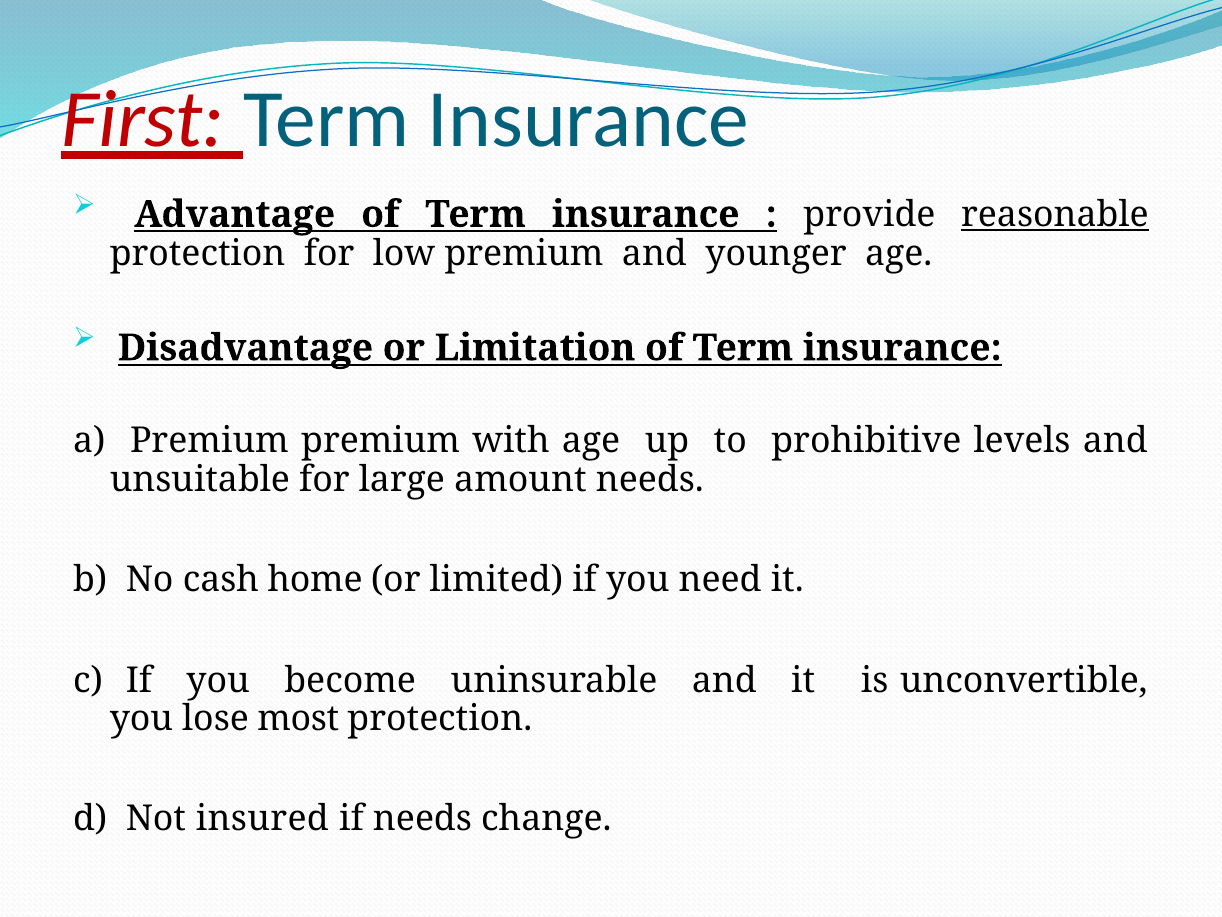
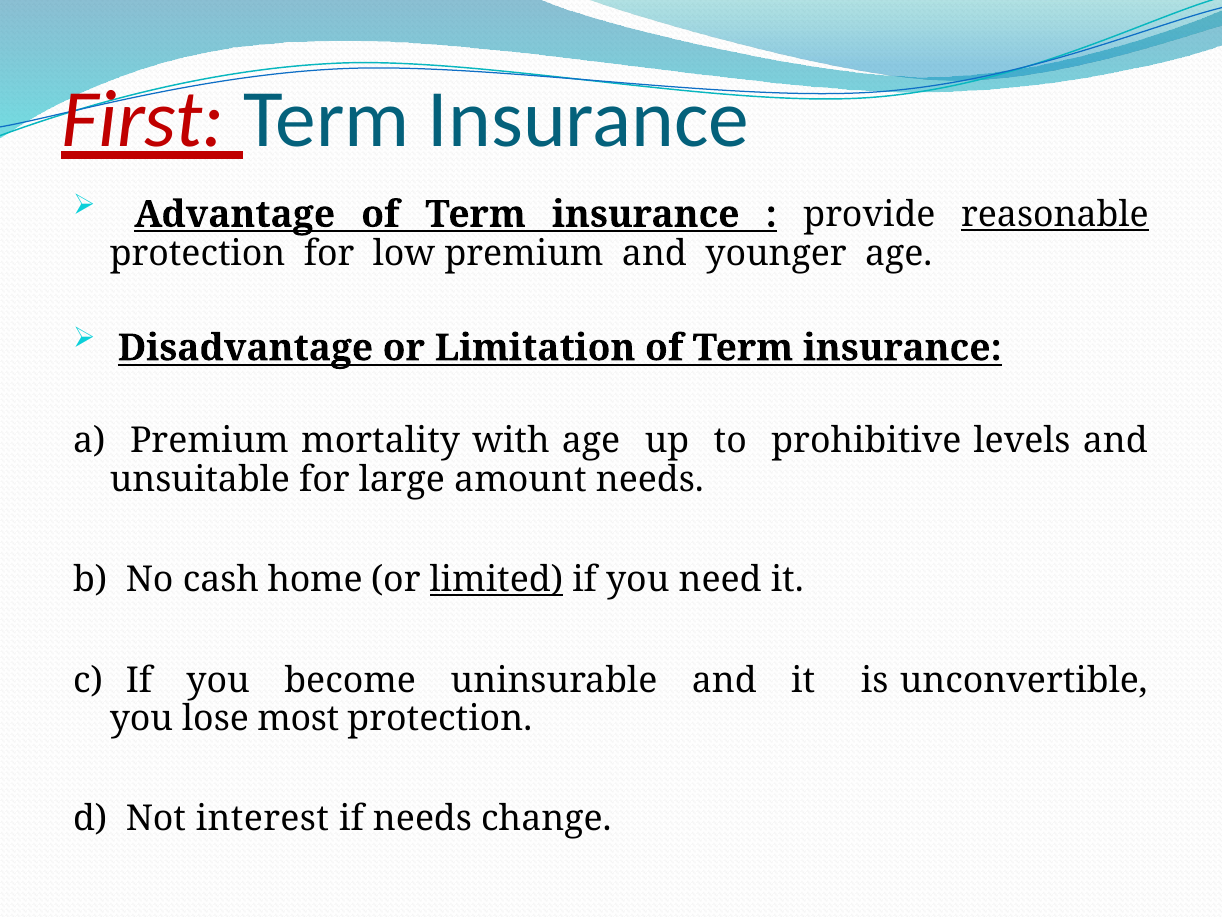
Premium premium: premium -> mortality
limited underline: none -> present
insured: insured -> interest
